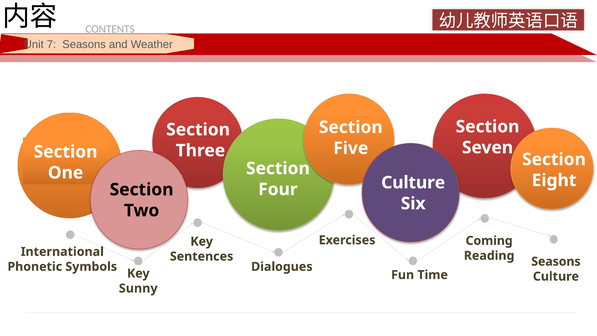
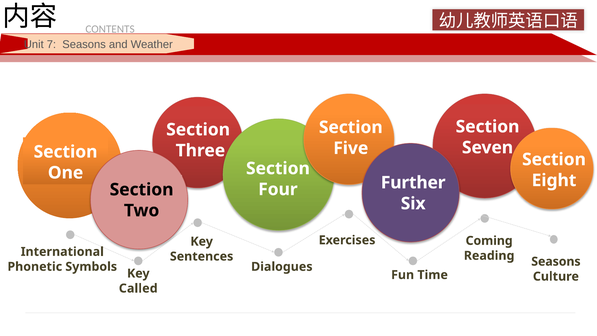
Culture at (413, 183): Culture -> Further
Sunny: Sunny -> Called
